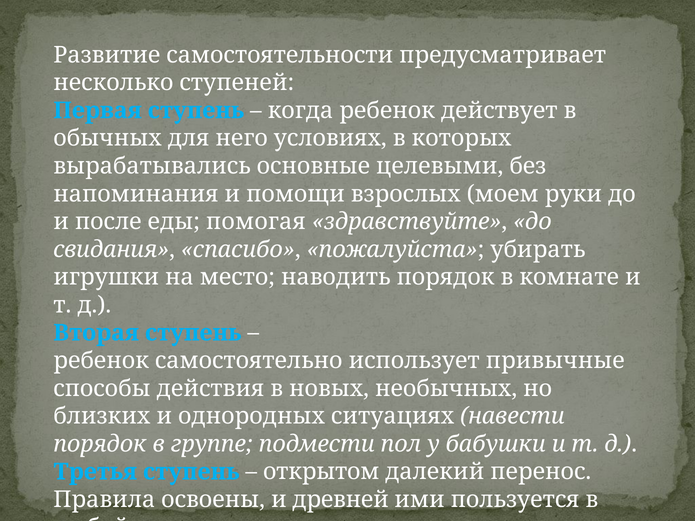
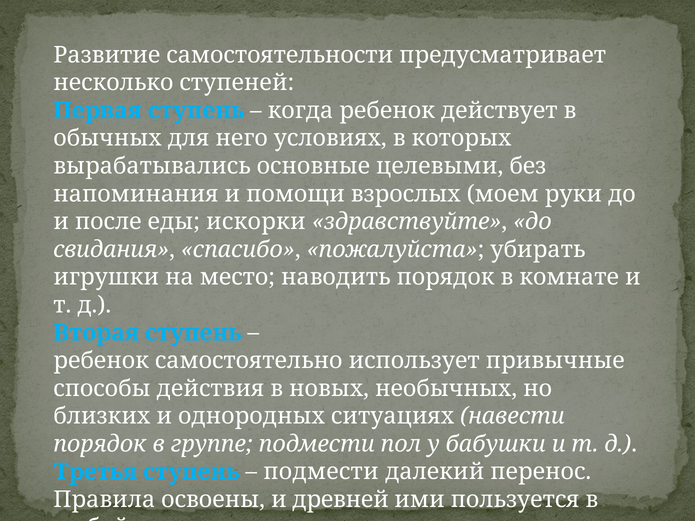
помогая: помогая -> искорки
открытом at (321, 472): открытом -> подмести
